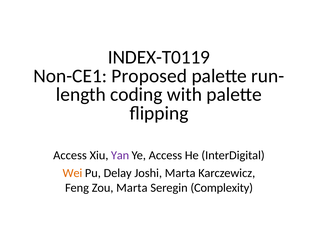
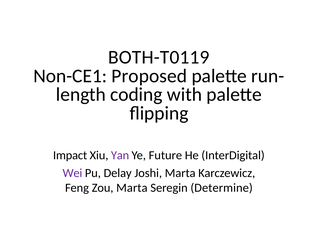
INDEX-T0119: INDEX-T0119 -> BOTH-T0119
Access at (70, 156): Access -> Impact
Ye Access: Access -> Future
Wei colour: orange -> purple
Complexity: Complexity -> Determine
